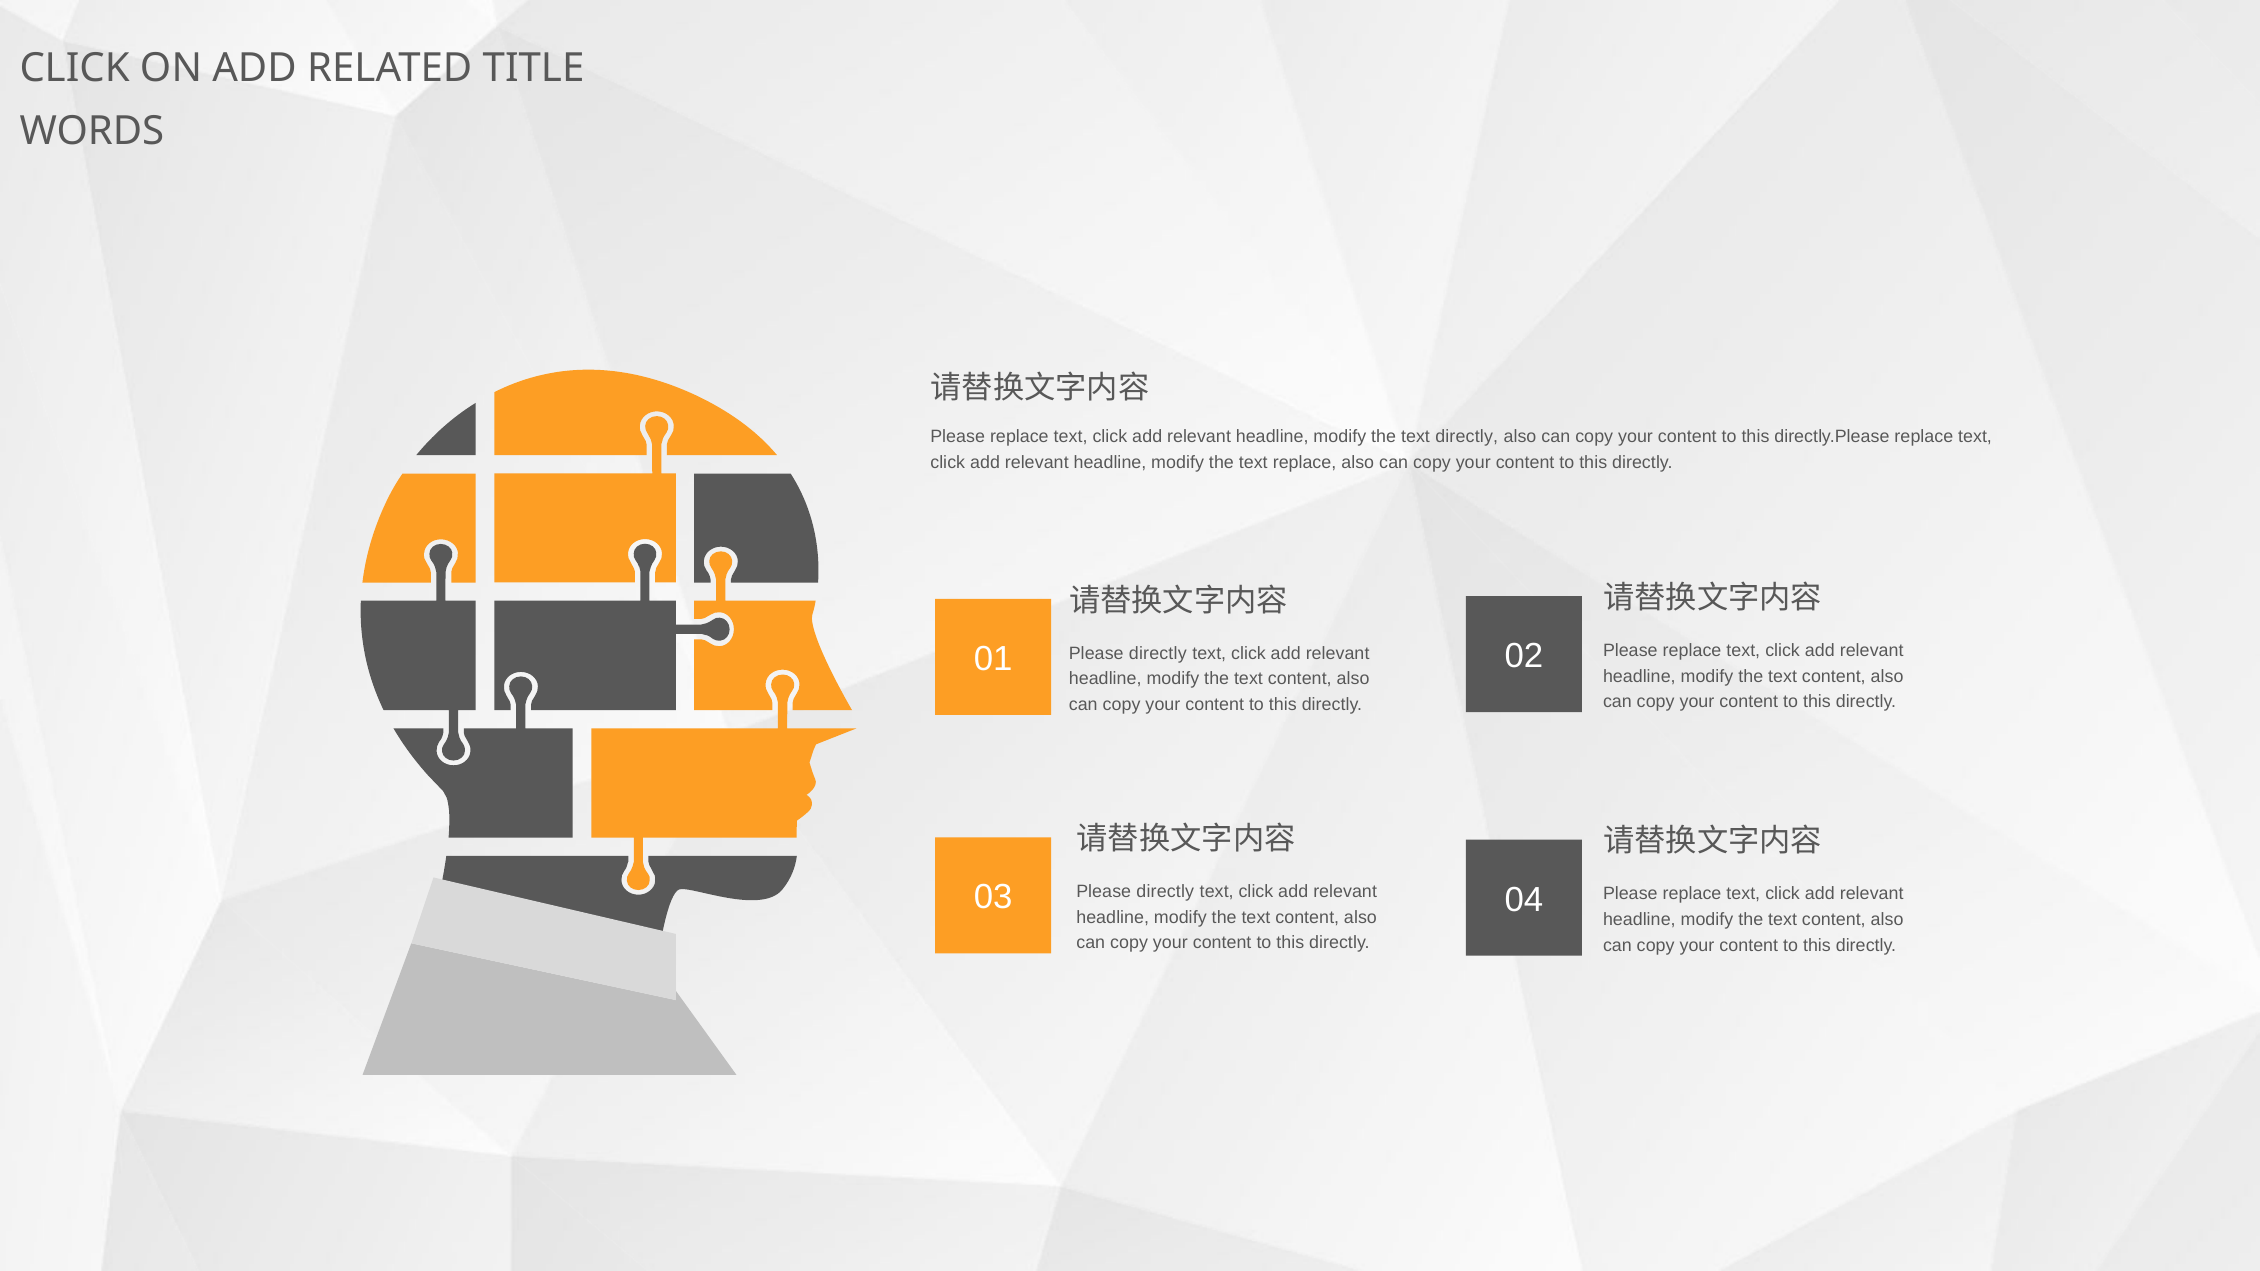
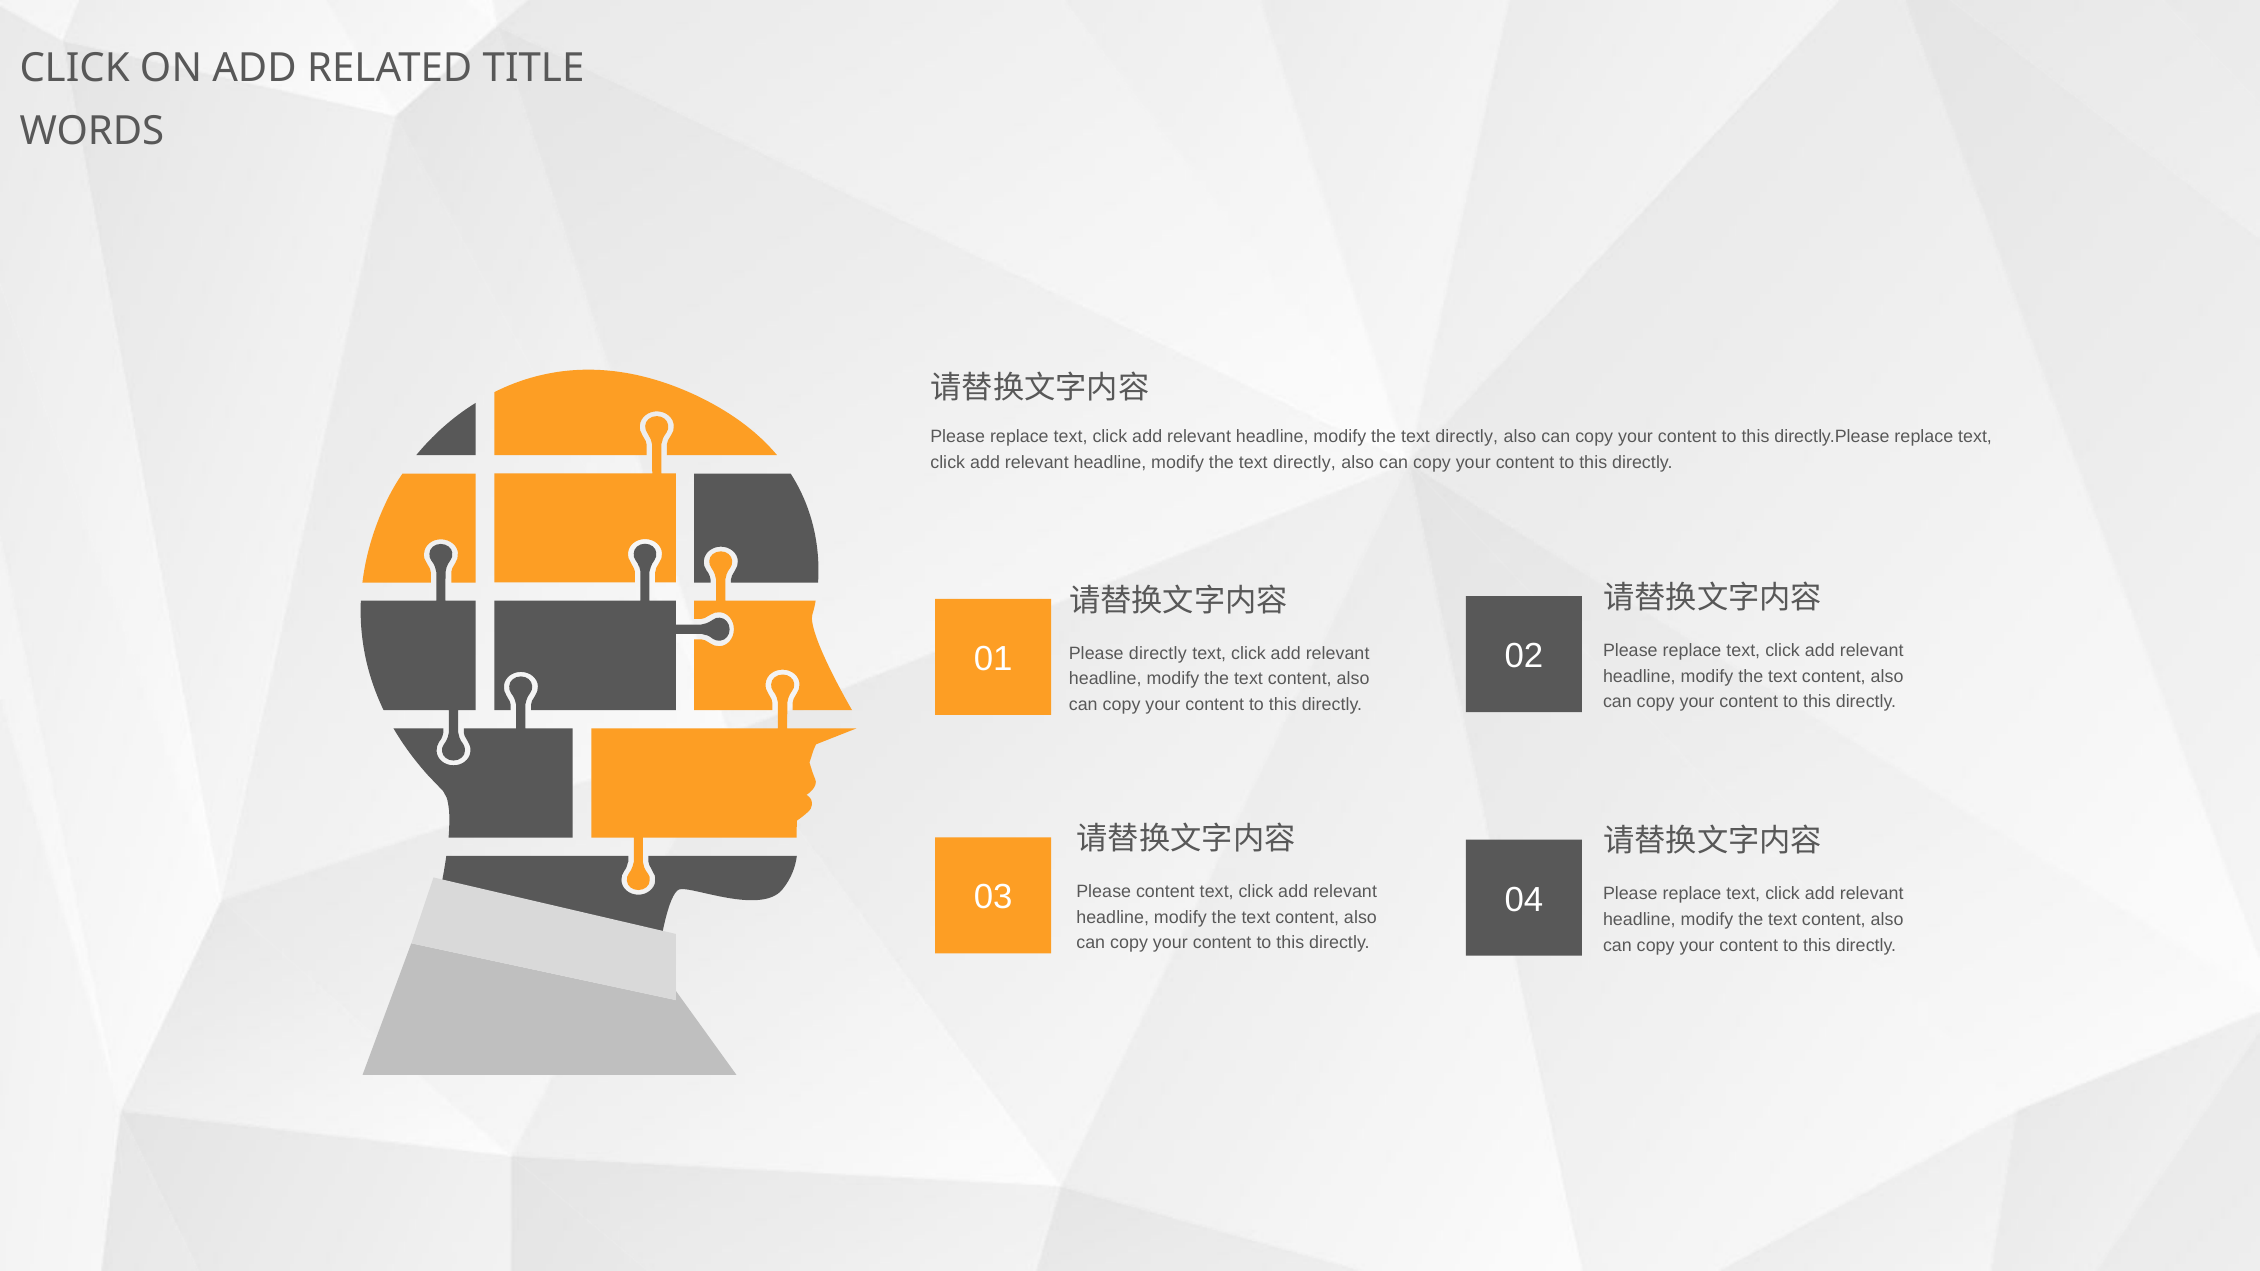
replace at (1305, 463): replace -> directly
directly at (1165, 892): directly -> content
